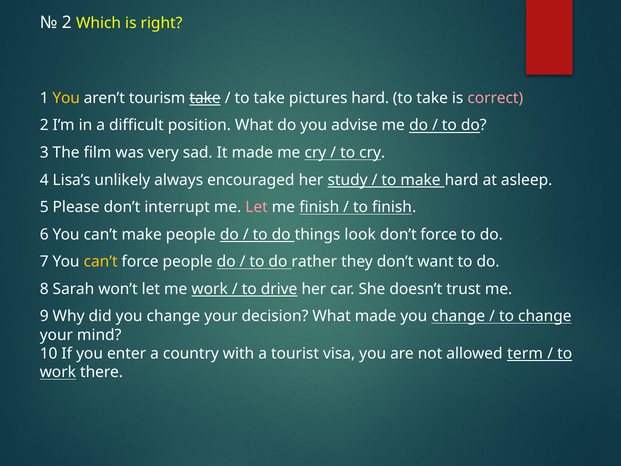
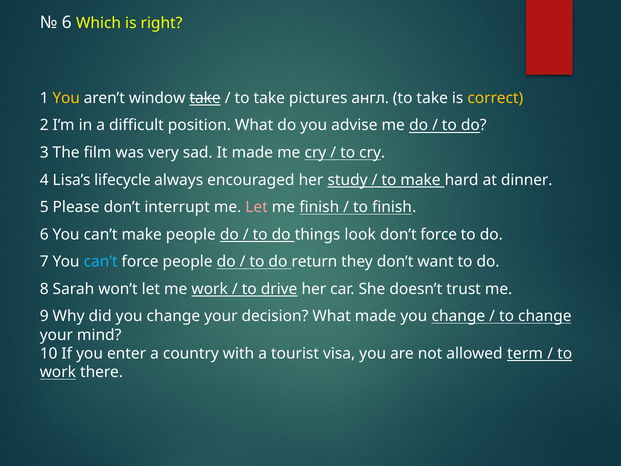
2 at (67, 23): 2 -> 6
tourism: tourism -> window
pictures hard: hard -> англ
correct colour: pink -> yellow
unlikely: unlikely -> lifecycle
asleep: asleep -> dinner
can’t at (101, 262) colour: yellow -> light blue
rather: rather -> return
